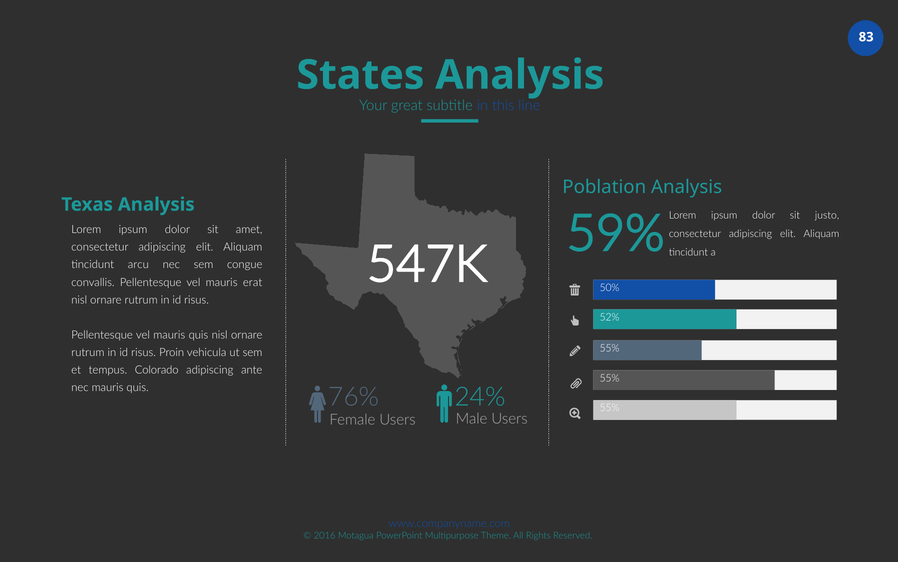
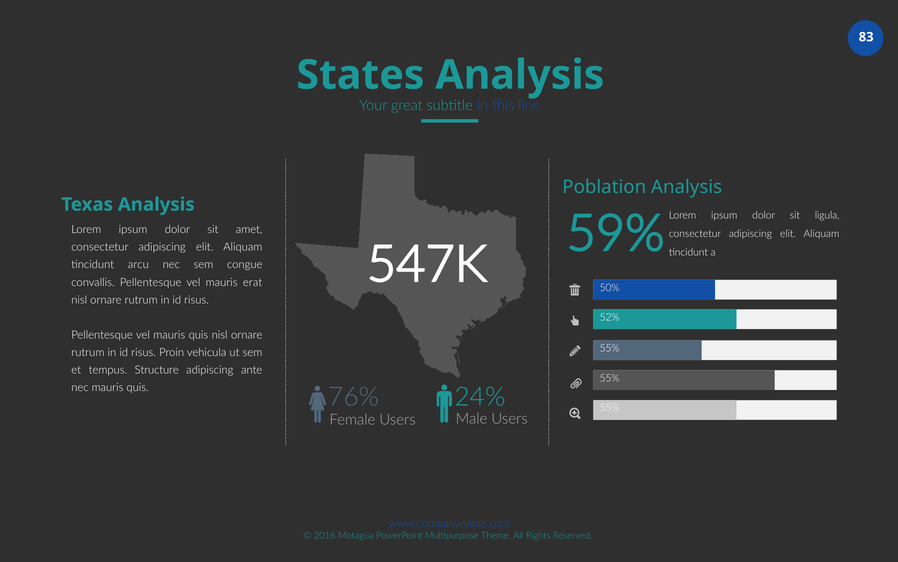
justo: justo -> ligula
Colorado: Colorado -> Structure
